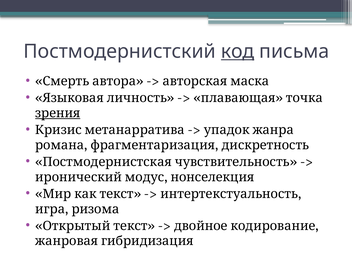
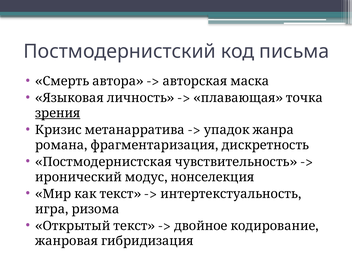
код underline: present -> none
